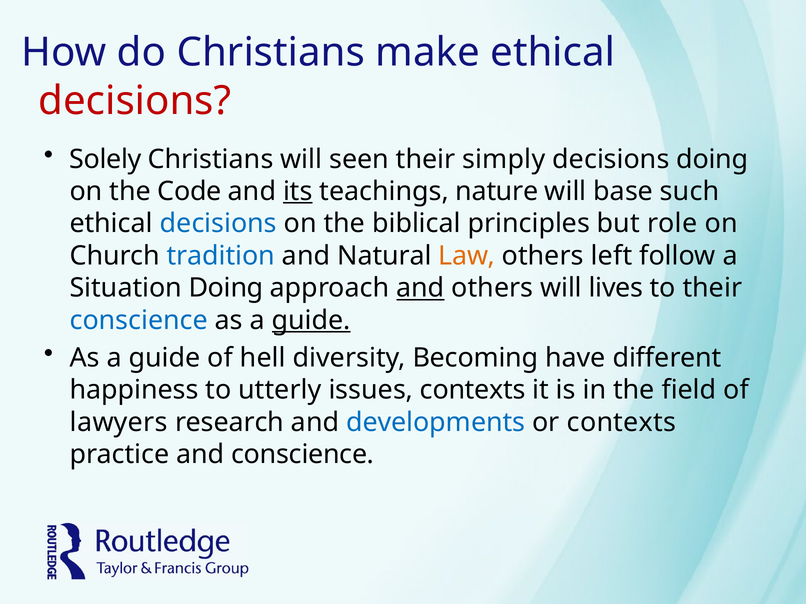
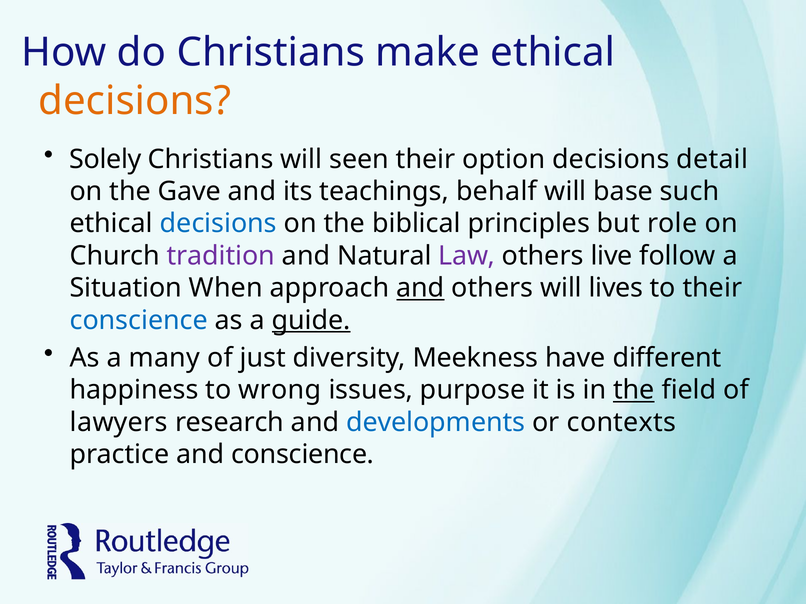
decisions at (135, 101) colour: red -> orange
simply: simply -> option
decisions doing: doing -> detail
Code: Code -> Gave
its underline: present -> none
nature: nature -> behalf
tradition colour: blue -> purple
Law colour: orange -> purple
left: left -> live
Situation Doing: Doing -> When
guide at (165, 358): guide -> many
hell: hell -> just
Becoming: Becoming -> Meekness
utterly: utterly -> wrong
issues contexts: contexts -> purpose
the at (634, 390) underline: none -> present
